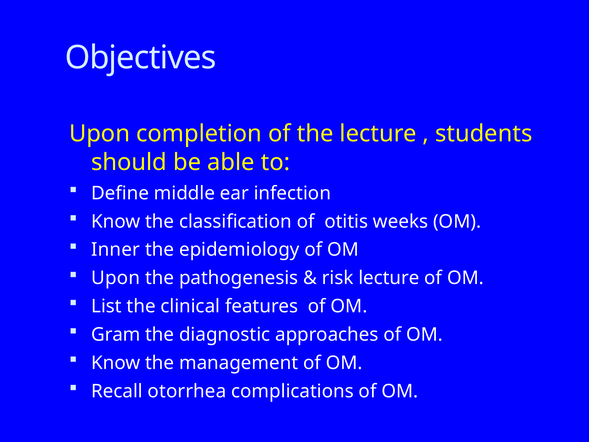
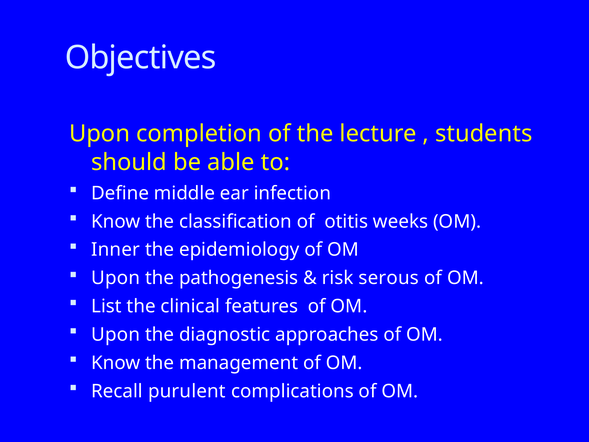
risk lecture: lecture -> serous
Gram at (116, 335): Gram -> Upon
otorrhea: otorrhea -> purulent
